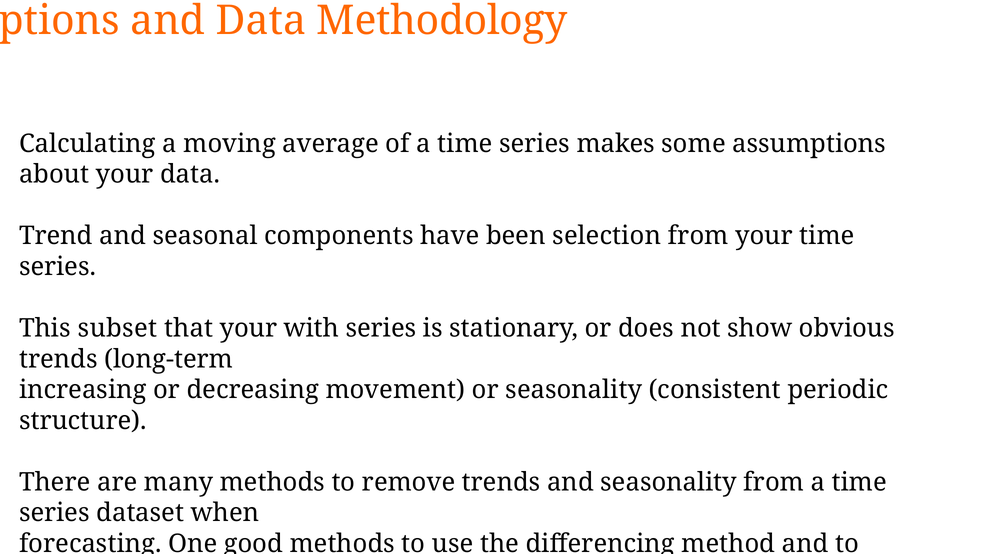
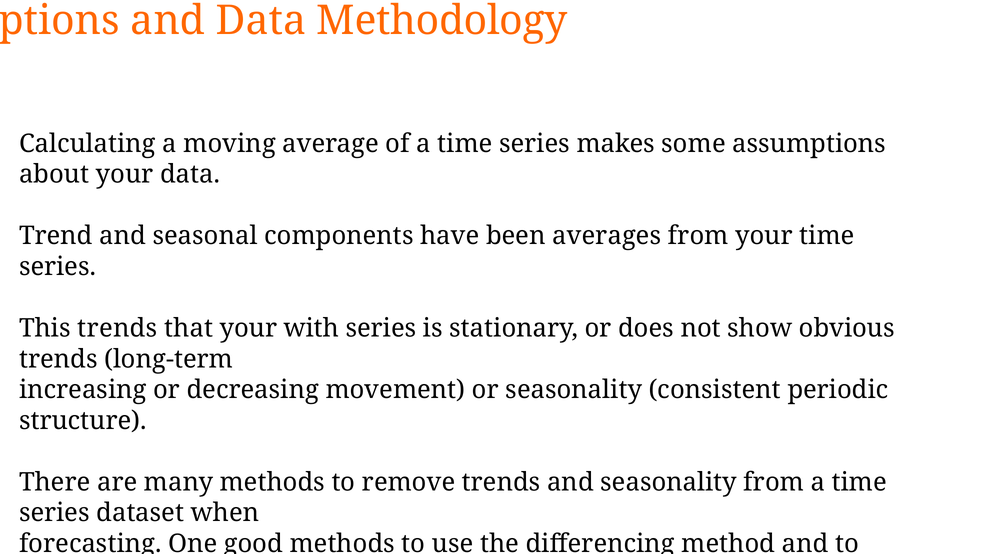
selection: selection -> averages
This subset: subset -> trends
